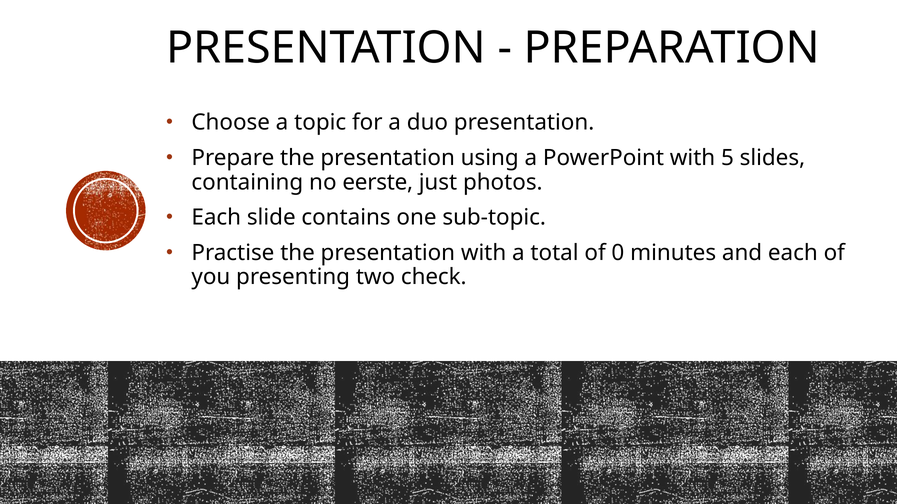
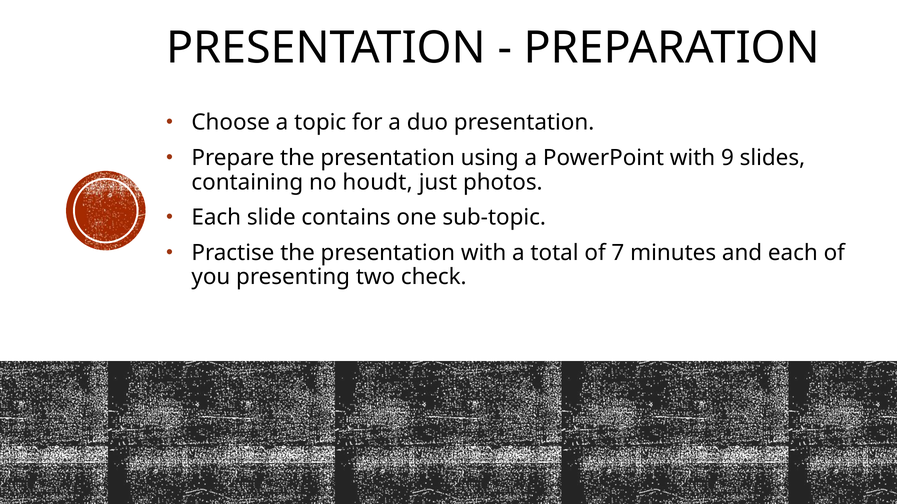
5: 5 -> 9
eerste: eerste -> houdt
0: 0 -> 7
